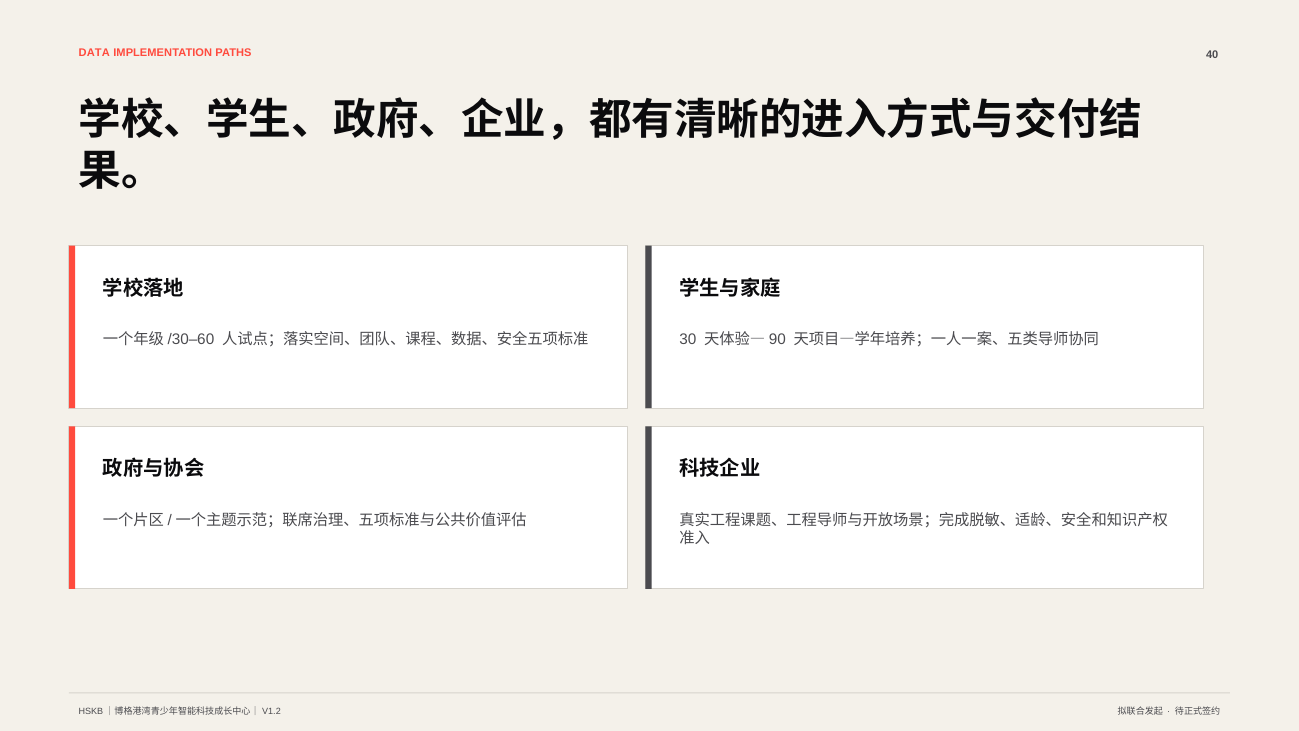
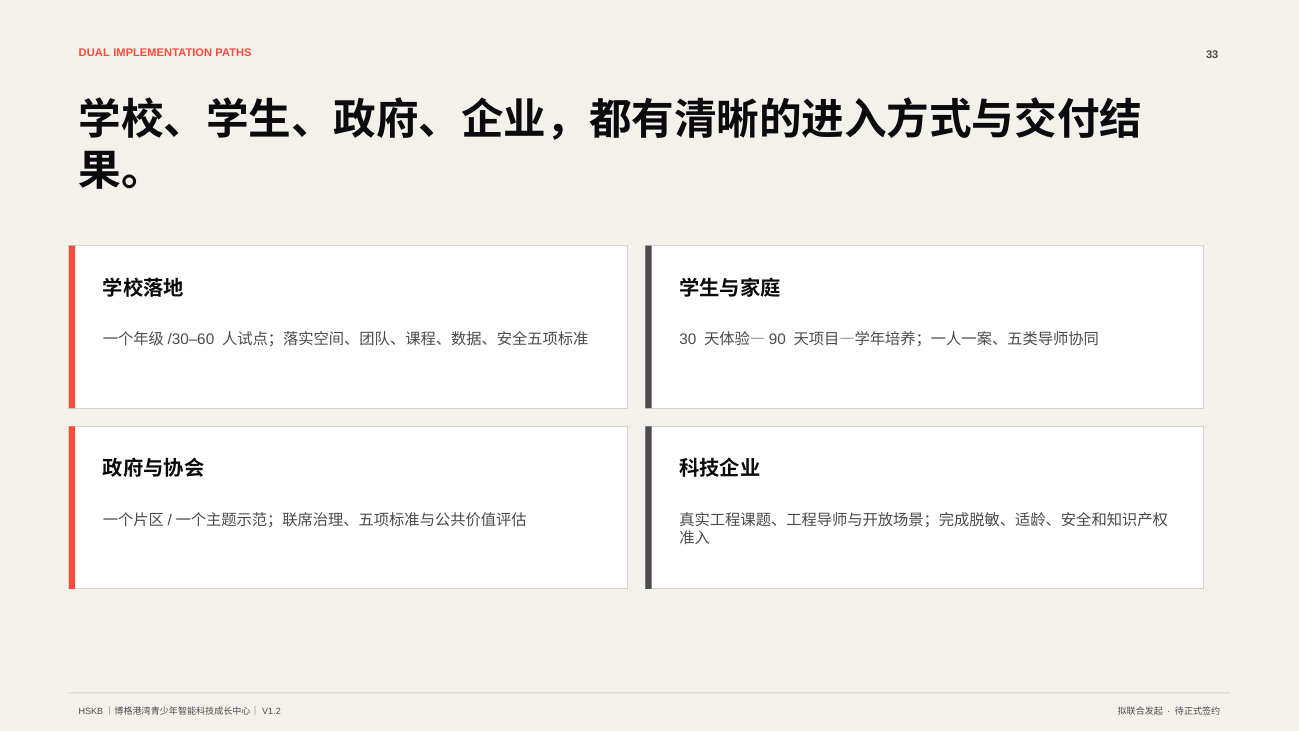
DATA: DATA -> DUAL
40: 40 -> 33
